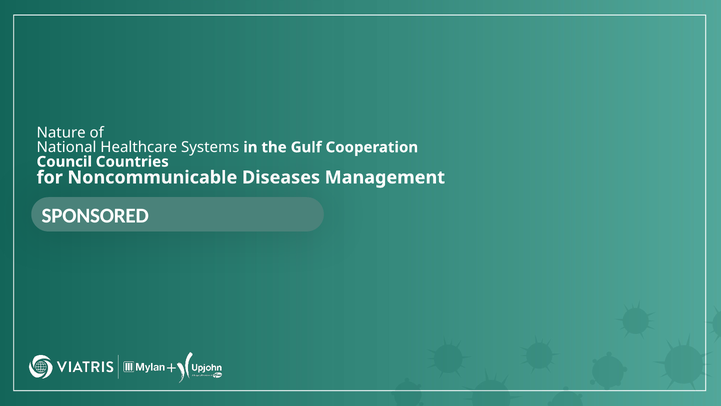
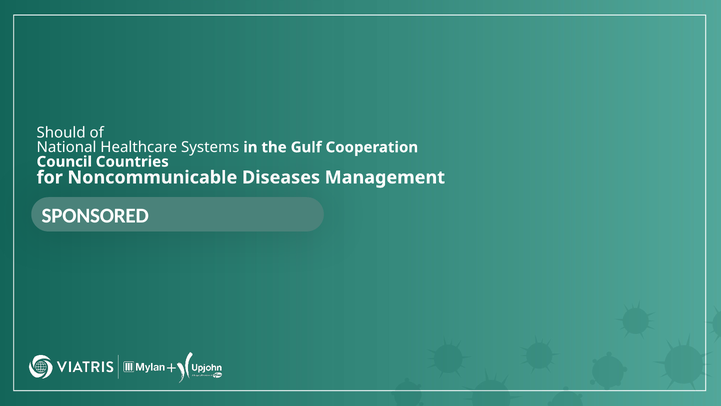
Nature: Nature -> Should
